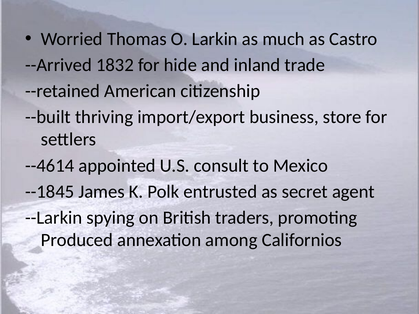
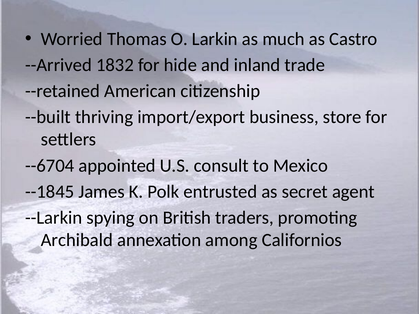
--4614: --4614 -> --6704
Produced: Produced -> Archibald
